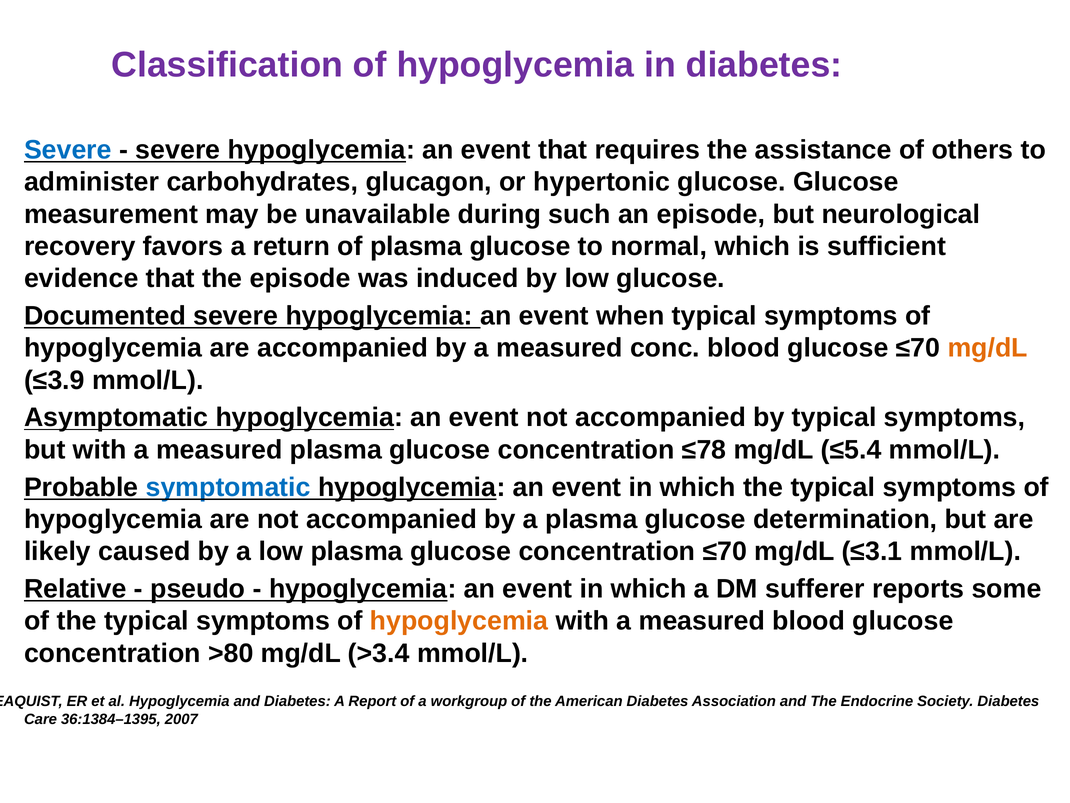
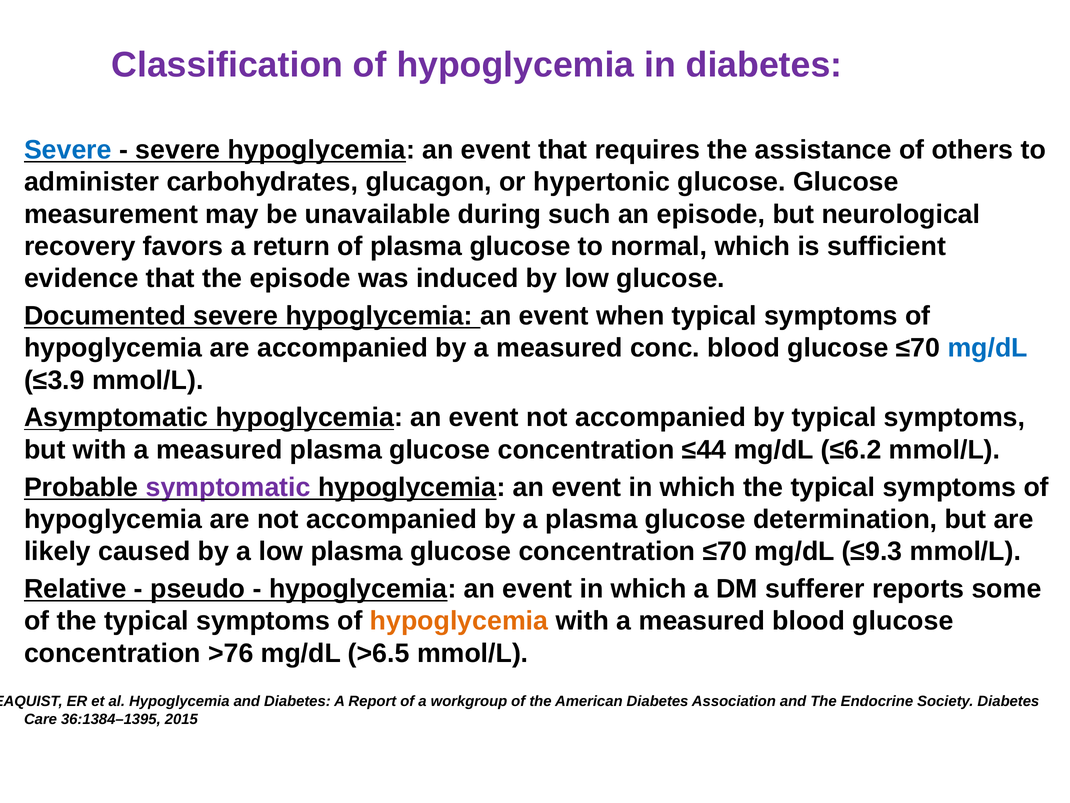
mg/dL at (988, 348) colour: orange -> blue
≤78: ≤78 -> ≤44
≤5.4: ≤5.4 -> ≤6.2
symptomatic colour: blue -> purple
≤3.1: ≤3.1 -> ≤9.3
>80: >80 -> >76
>3.4: >3.4 -> >6.5
2007: 2007 -> 2015
